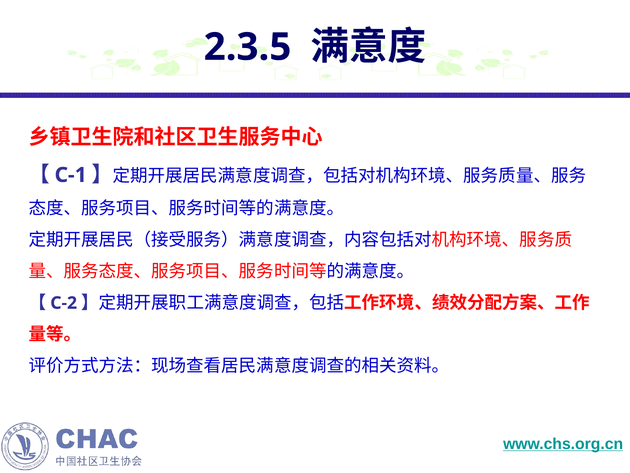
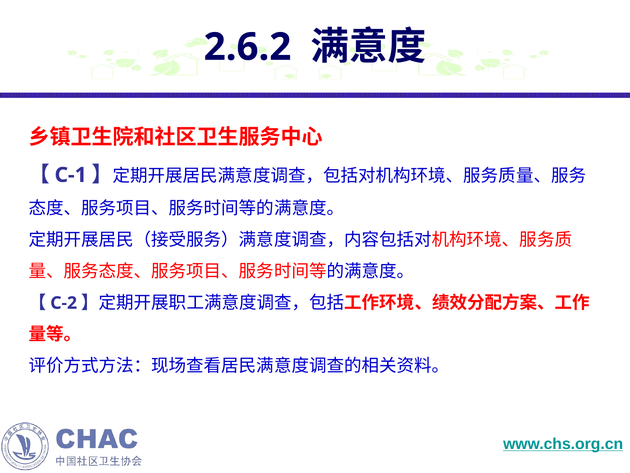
2.3.5: 2.3.5 -> 2.6.2
